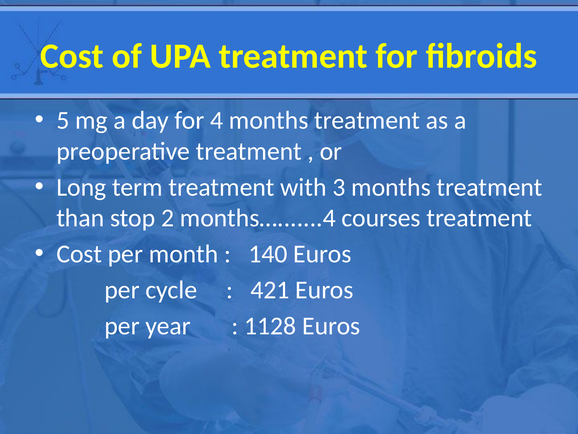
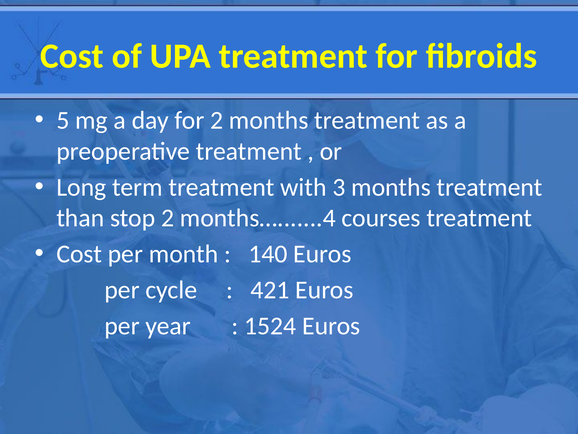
for 4: 4 -> 2
1128: 1128 -> 1524
